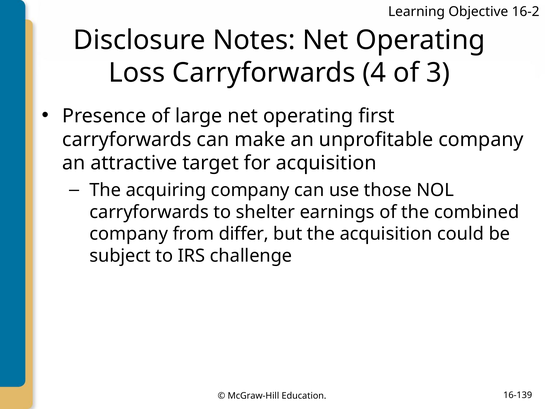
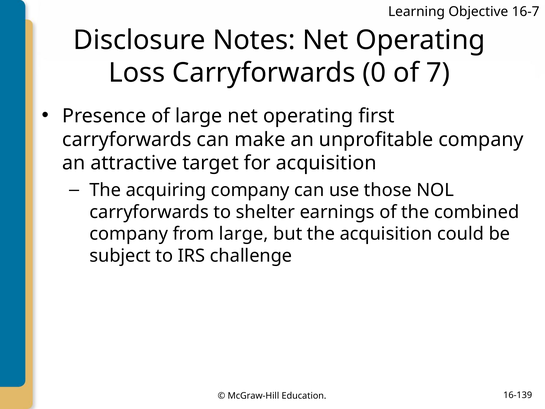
16-2: 16-2 -> 16-7
4: 4 -> 0
3: 3 -> 7
from differ: differ -> large
